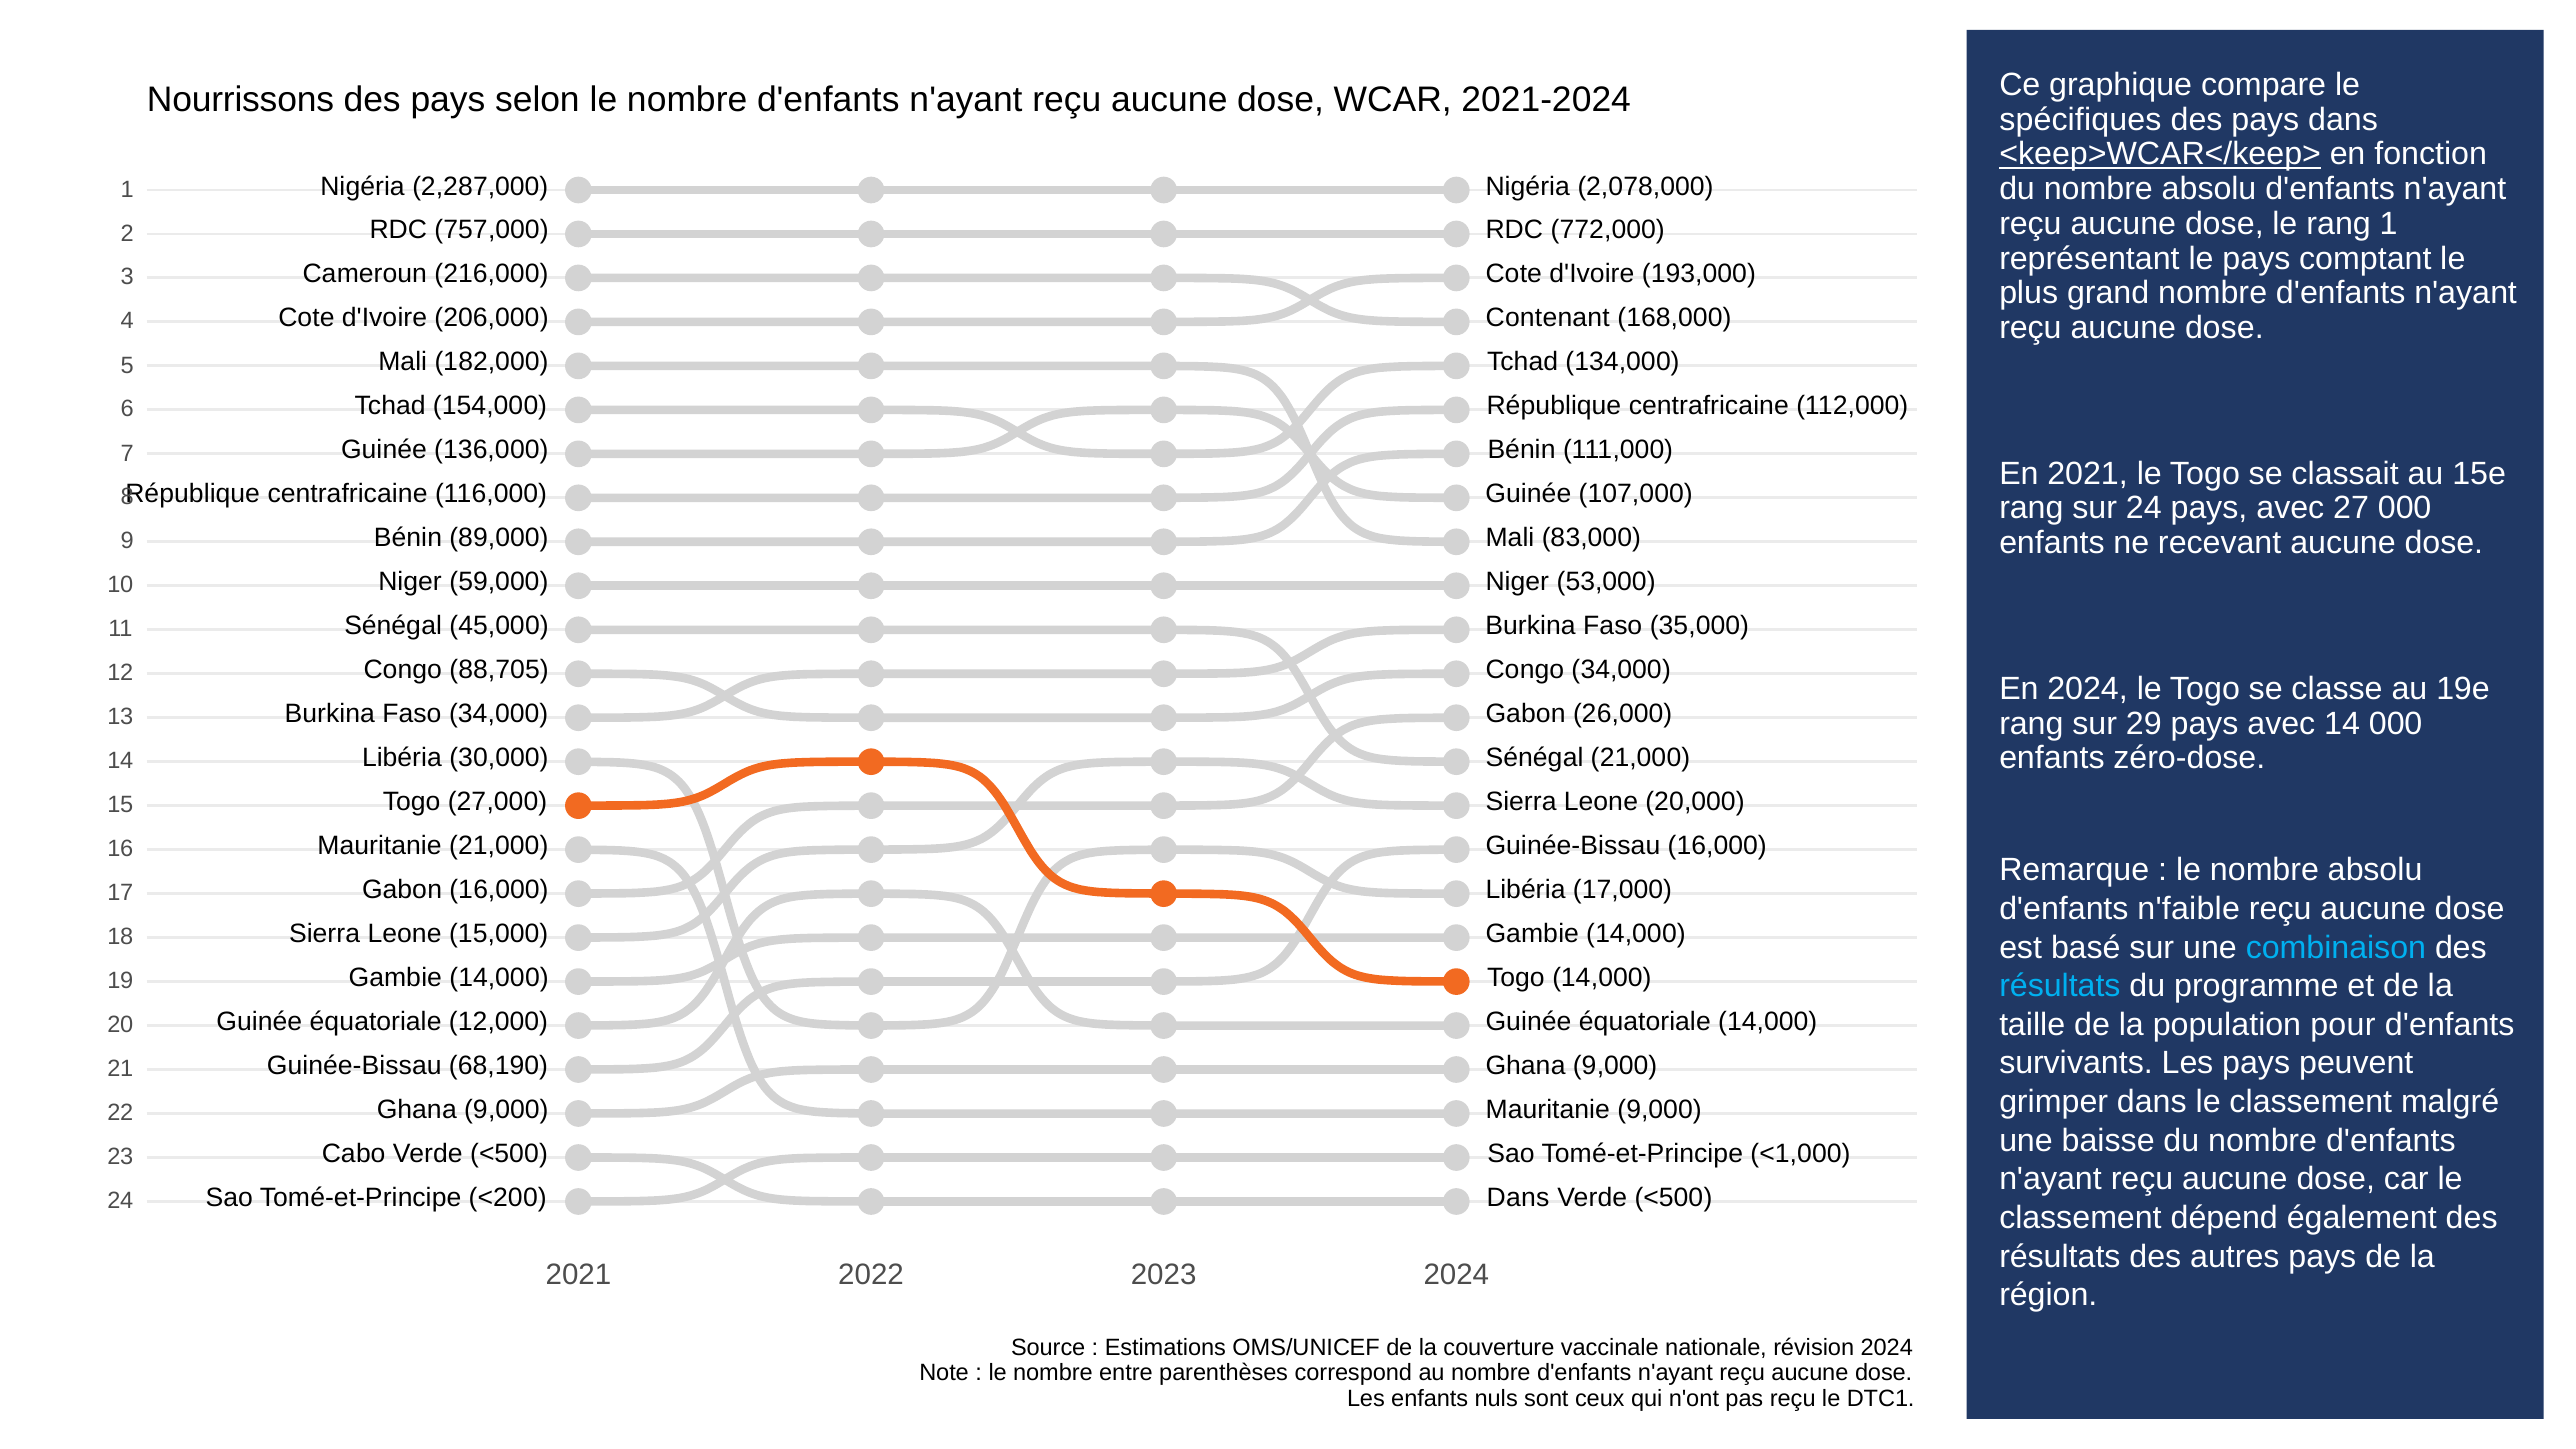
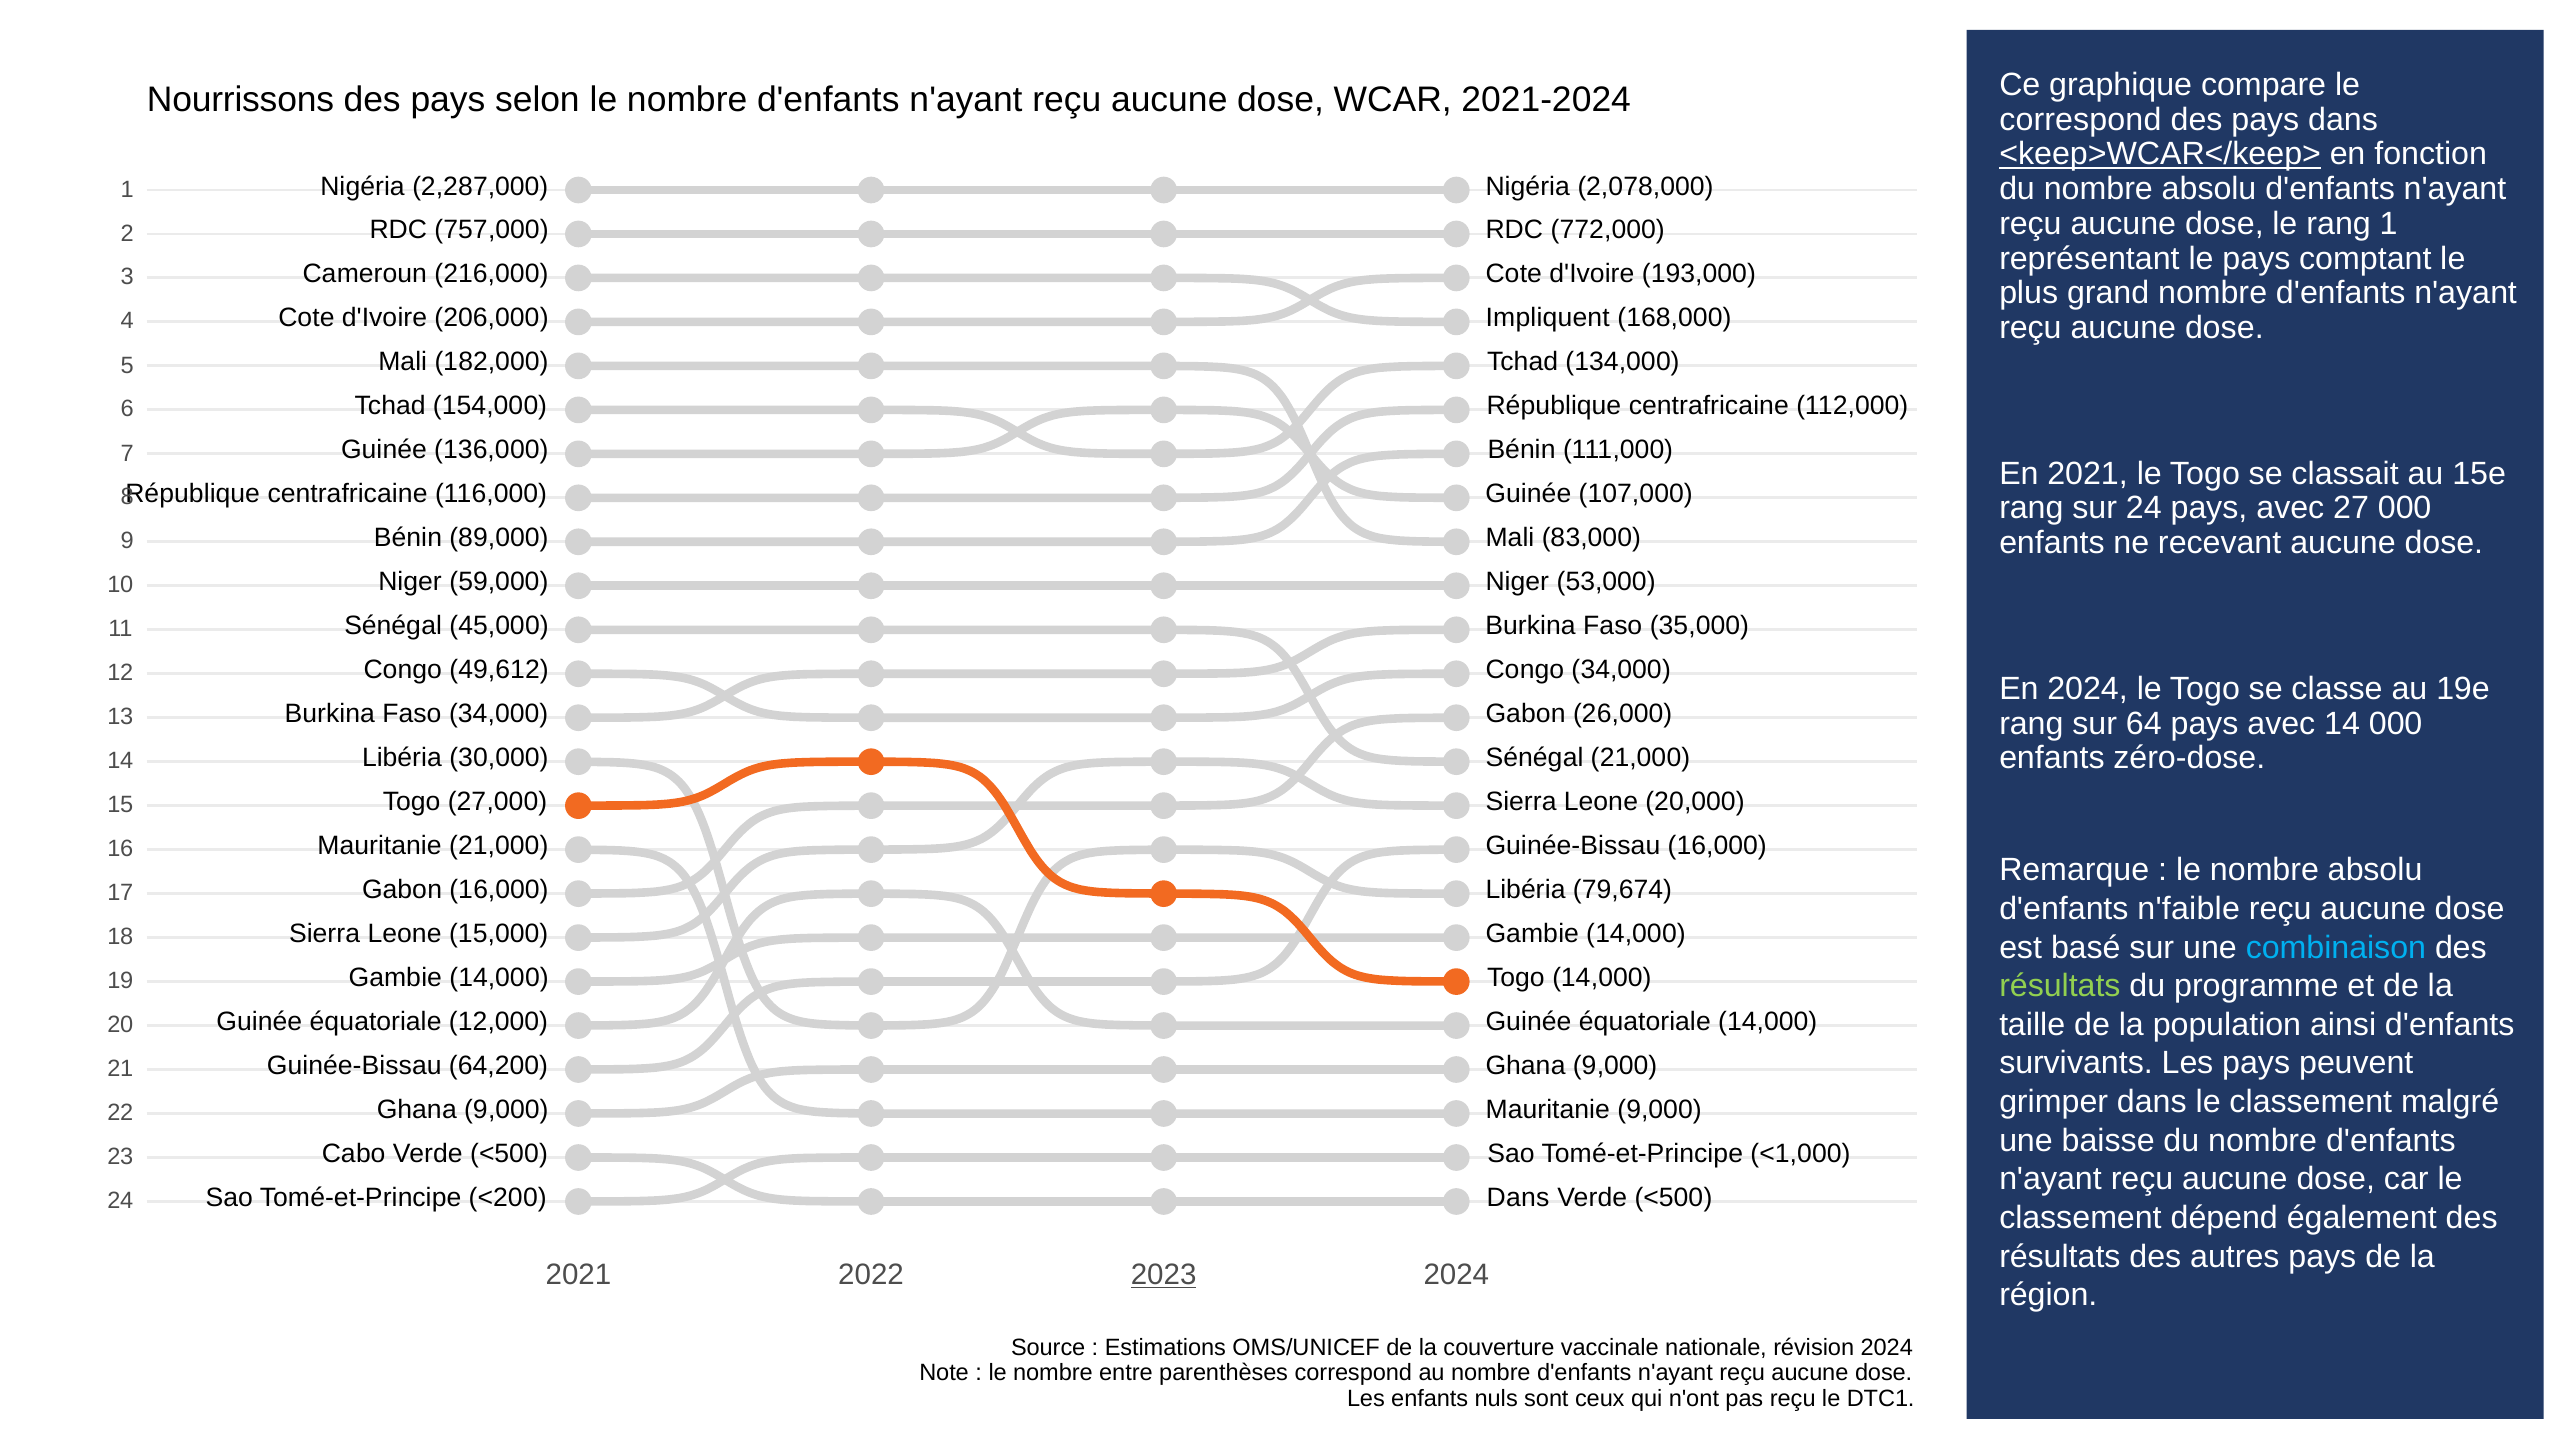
spécifiques at (2080, 119): spécifiques -> correspond
Contenant: Contenant -> Impliquent
88,705: 88,705 -> 49,612
29: 29 -> 64
17,000: 17,000 -> 79,674
résultats at (2060, 986) colour: light blue -> light green
pour: pour -> ainsi
68,190: 68,190 -> 64,200
2023 underline: none -> present
